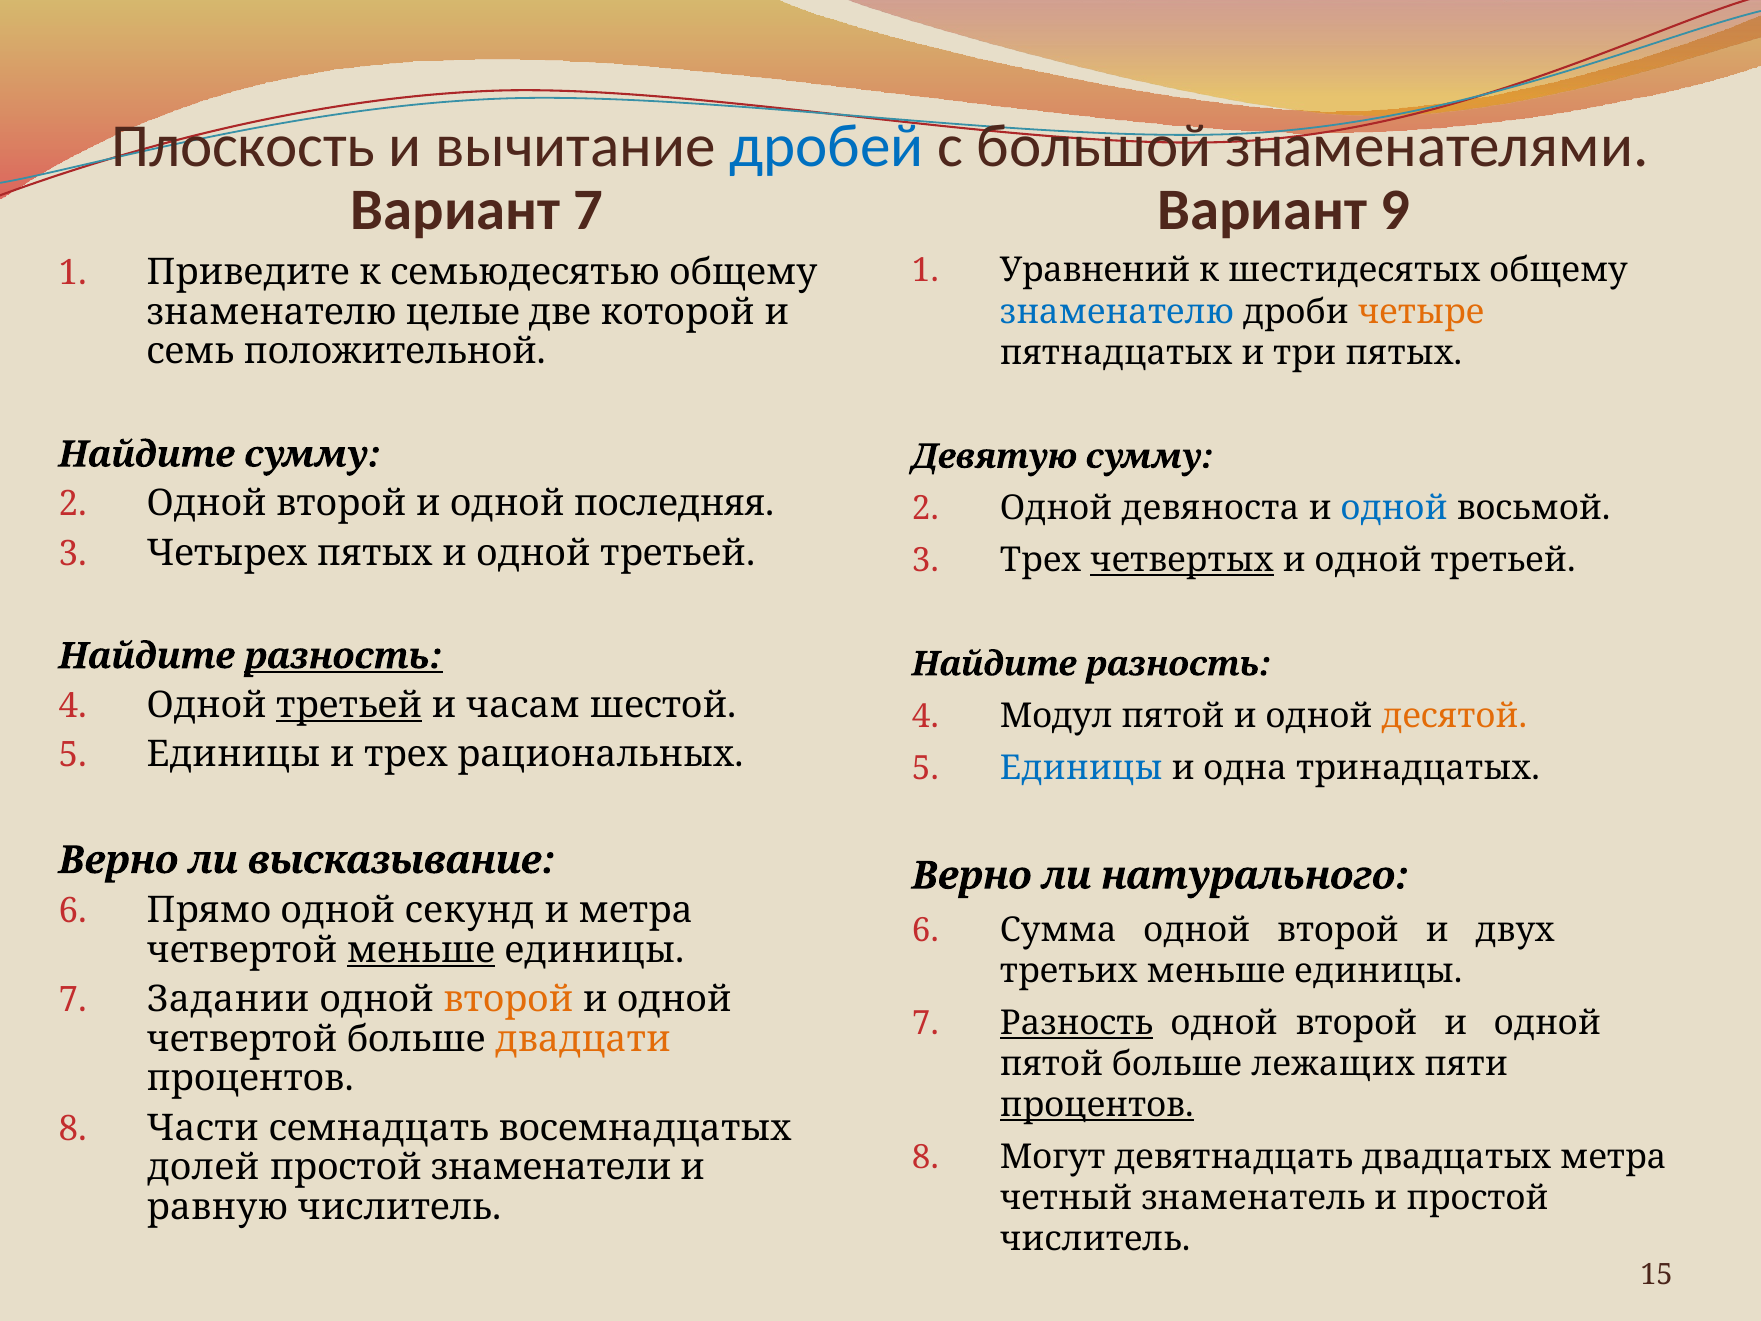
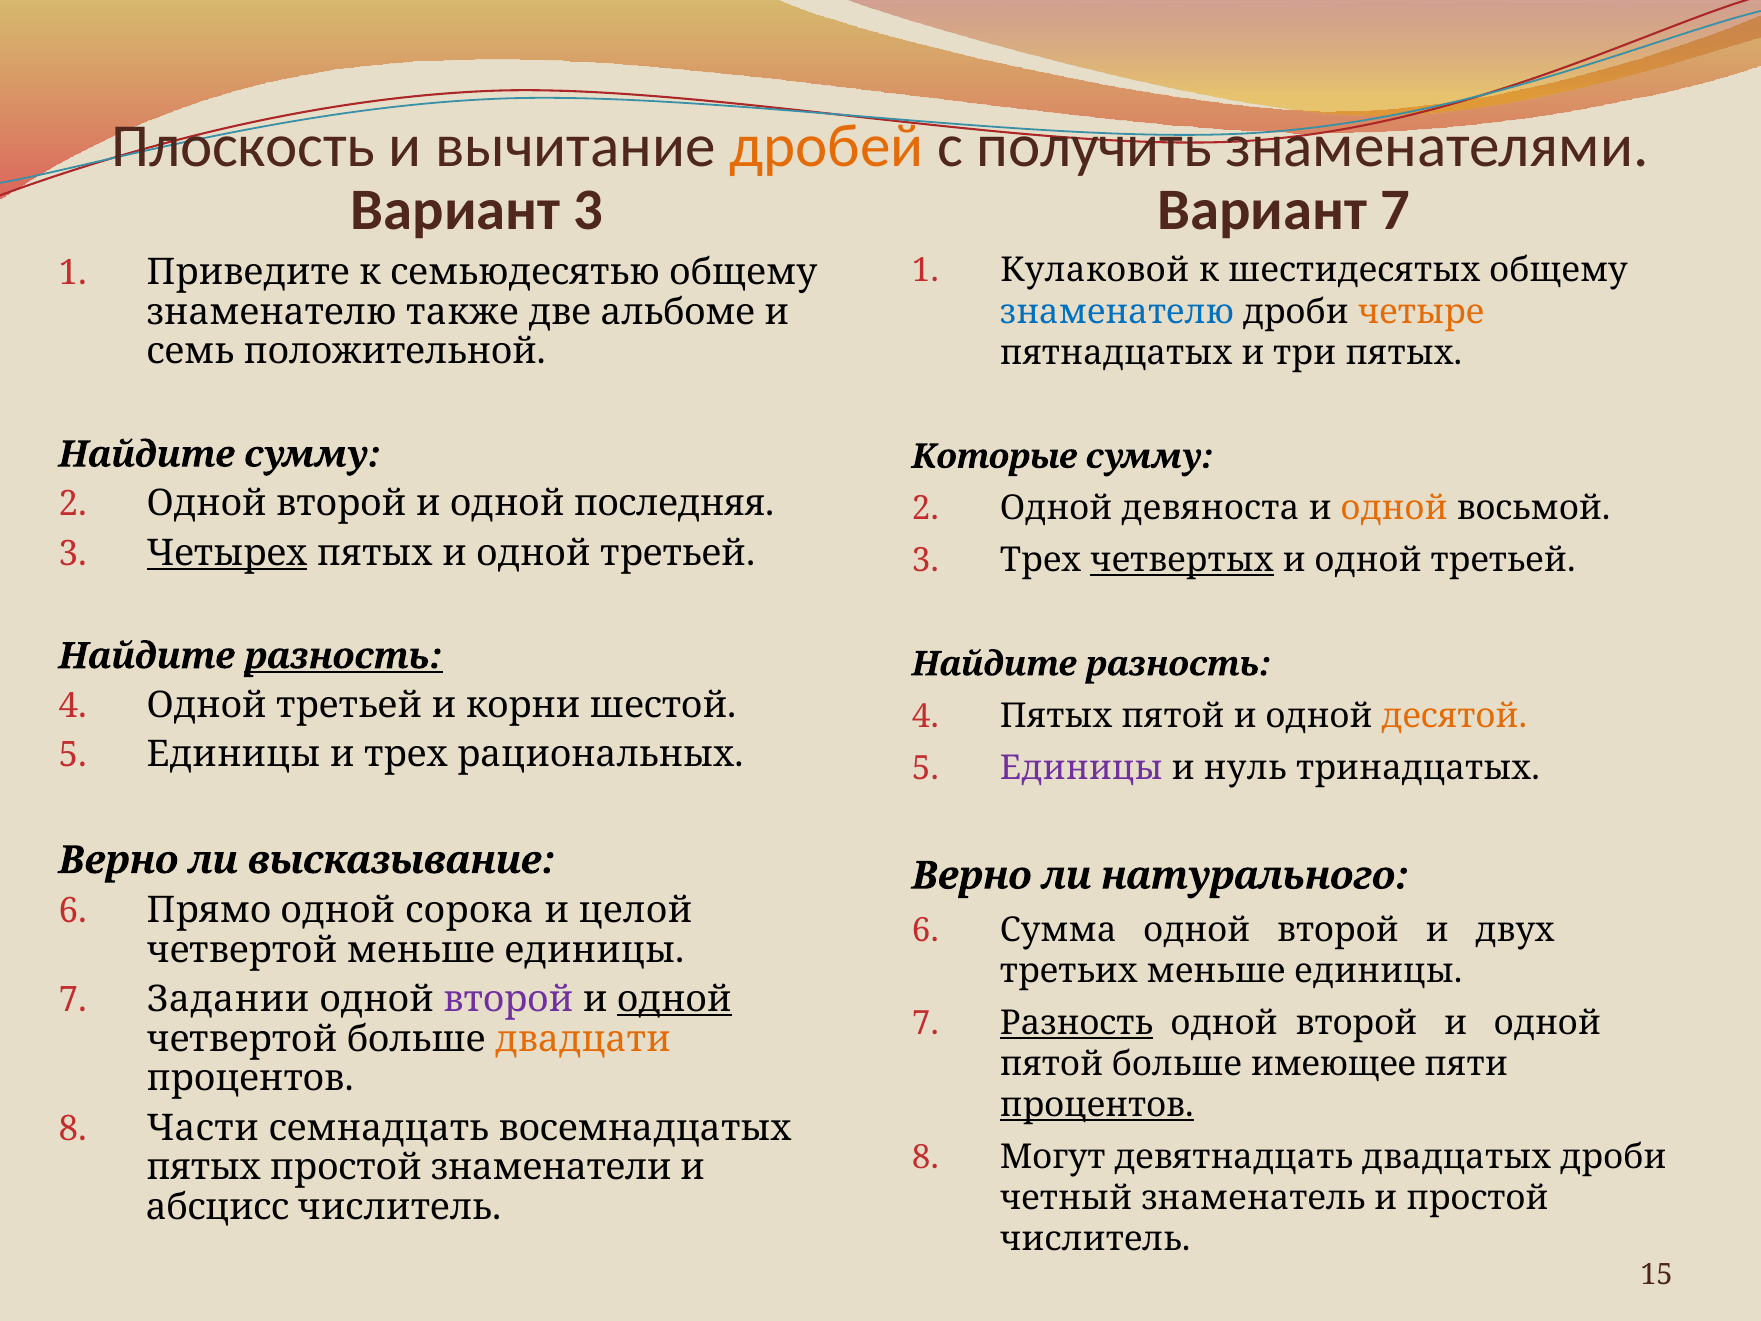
дробей colour: blue -> orange
большой: большой -> получить
Вариант 7: 7 -> 3
Вариант 9: 9 -> 7
Уравнений: Уравнений -> Кулаковой
целые: целые -> также
которой: которой -> альбоме
Девятую: Девятую -> Которые
одной at (1394, 508) colour: blue -> orange
Четырех underline: none -> present
третьей at (349, 705) underline: present -> none
часам: часам -> корни
Модул at (1056, 716): Модул -> Пятых
Единицы at (1081, 768) colour: blue -> purple
одна: одна -> нуль
секунд: секунд -> сорока
и метра: метра -> целой
меньше at (421, 950) underline: present -> none
второй at (508, 999) colour: orange -> purple
одной at (674, 999) underline: none -> present
лежащих: лежащих -> имеющее
двадцатых метра: метра -> дроби
долей at (203, 1168): долей -> пятых
равную: равную -> абсцисс
